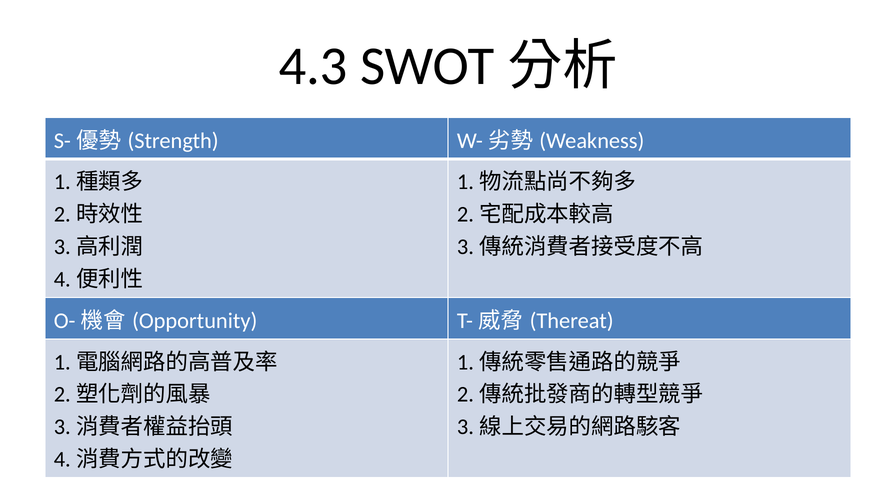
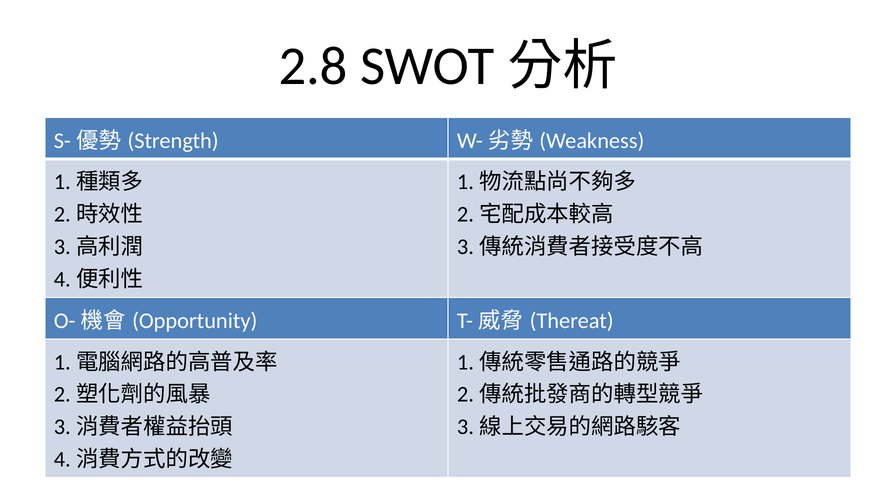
4.3: 4.3 -> 2.8
